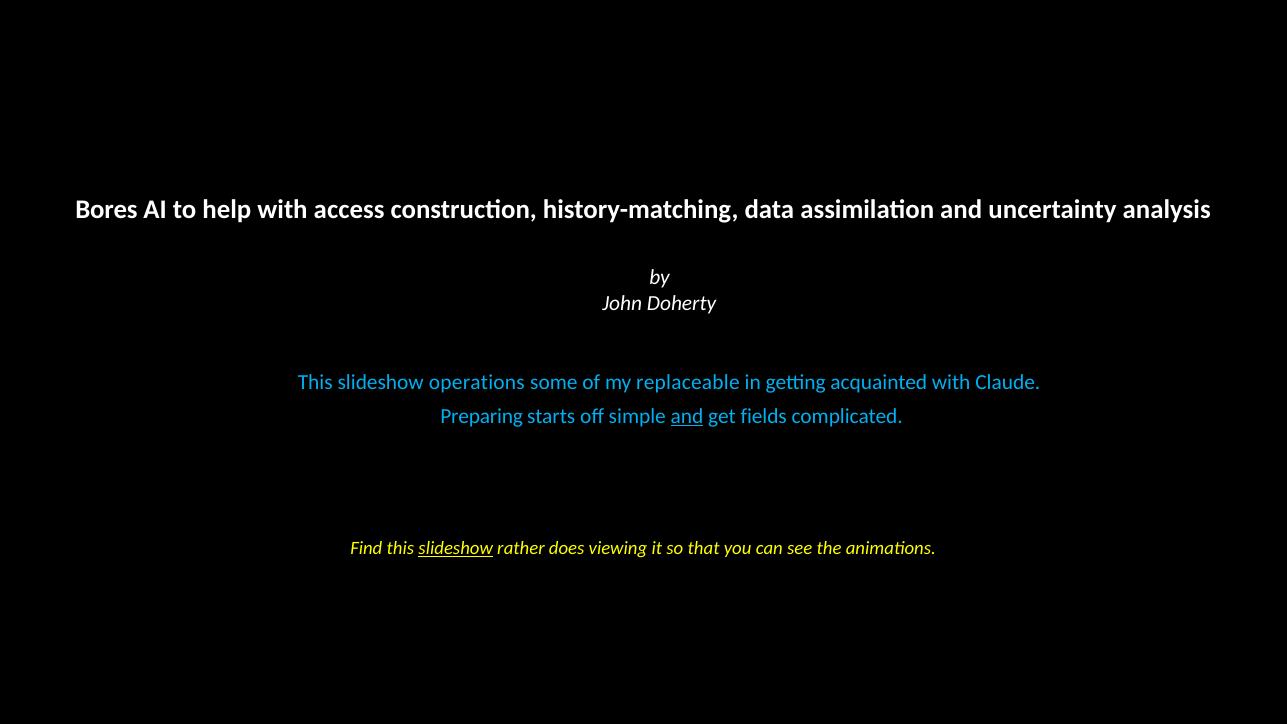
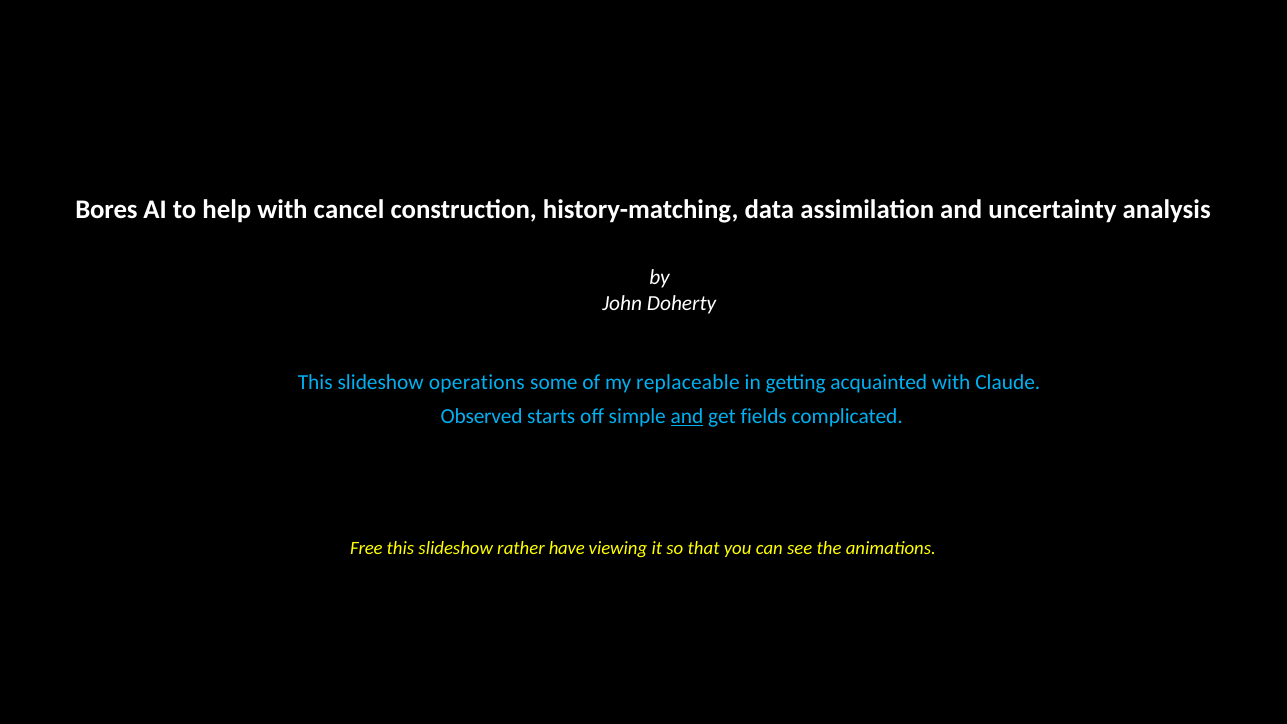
access: access -> cancel
Preparing: Preparing -> Observed
Find: Find -> Free
slideshow at (456, 548) underline: present -> none
does: does -> have
